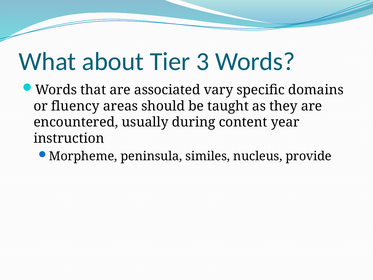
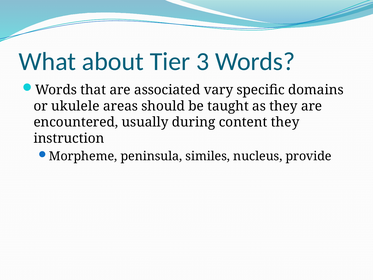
fluency: fluency -> ukulele
content year: year -> they
